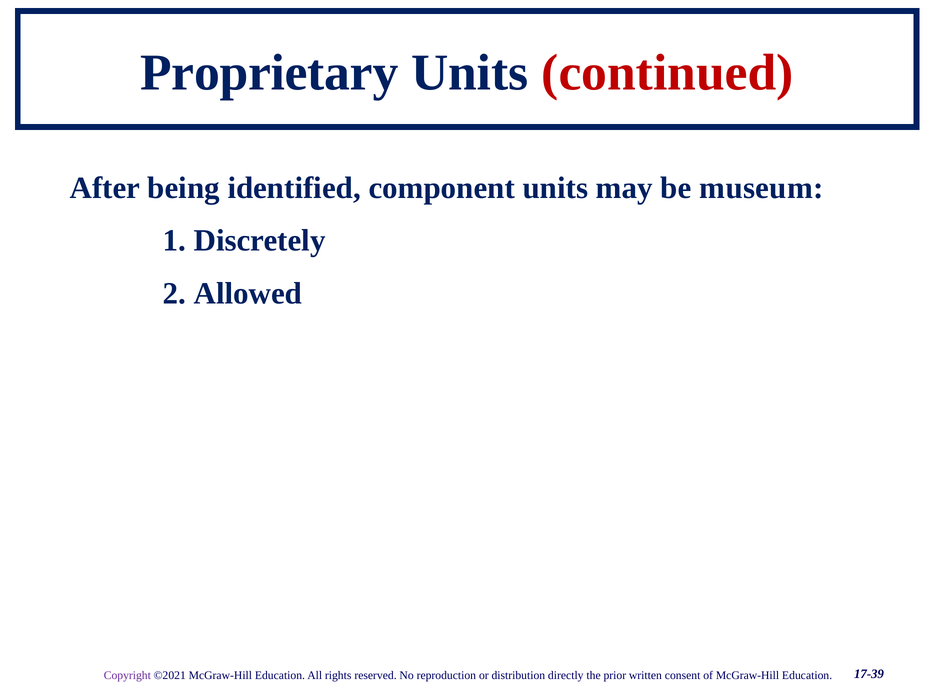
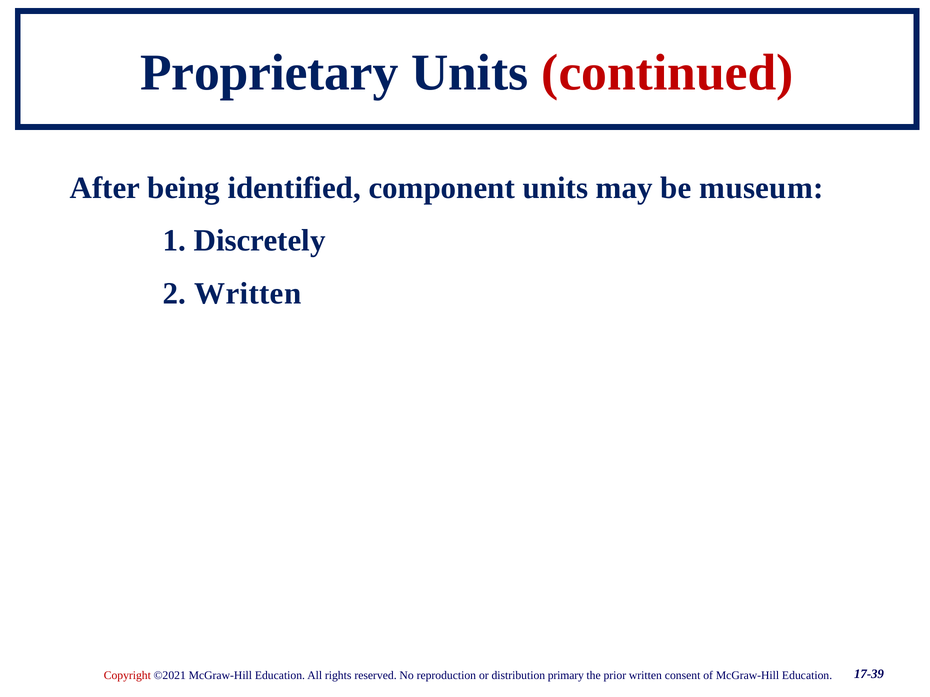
2 Allowed: Allowed -> Written
Copyright colour: purple -> red
directly: directly -> primary
